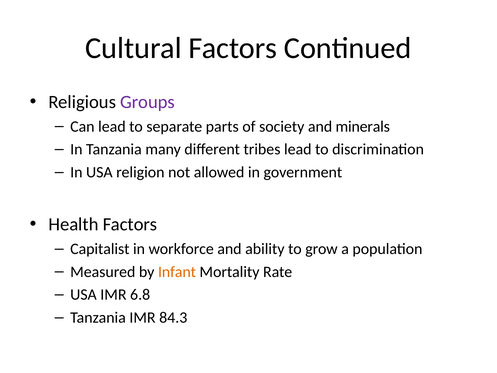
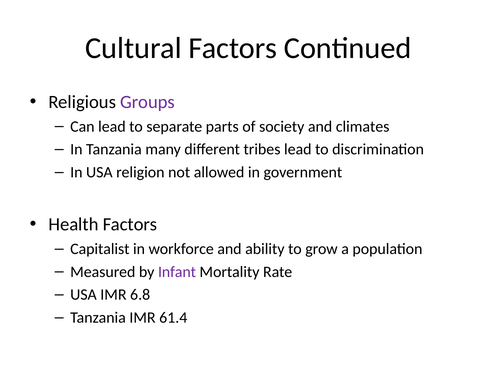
minerals: minerals -> climates
Infant colour: orange -> purple
84.3: 84.3 -> 61.4
